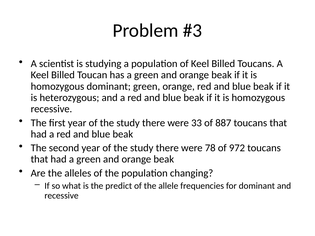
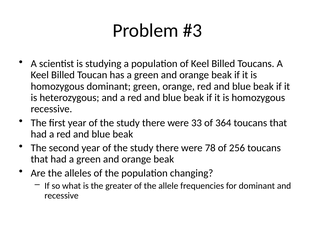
887: 887 -> 364
972: 972 -> 256
predict: predict -> greater
